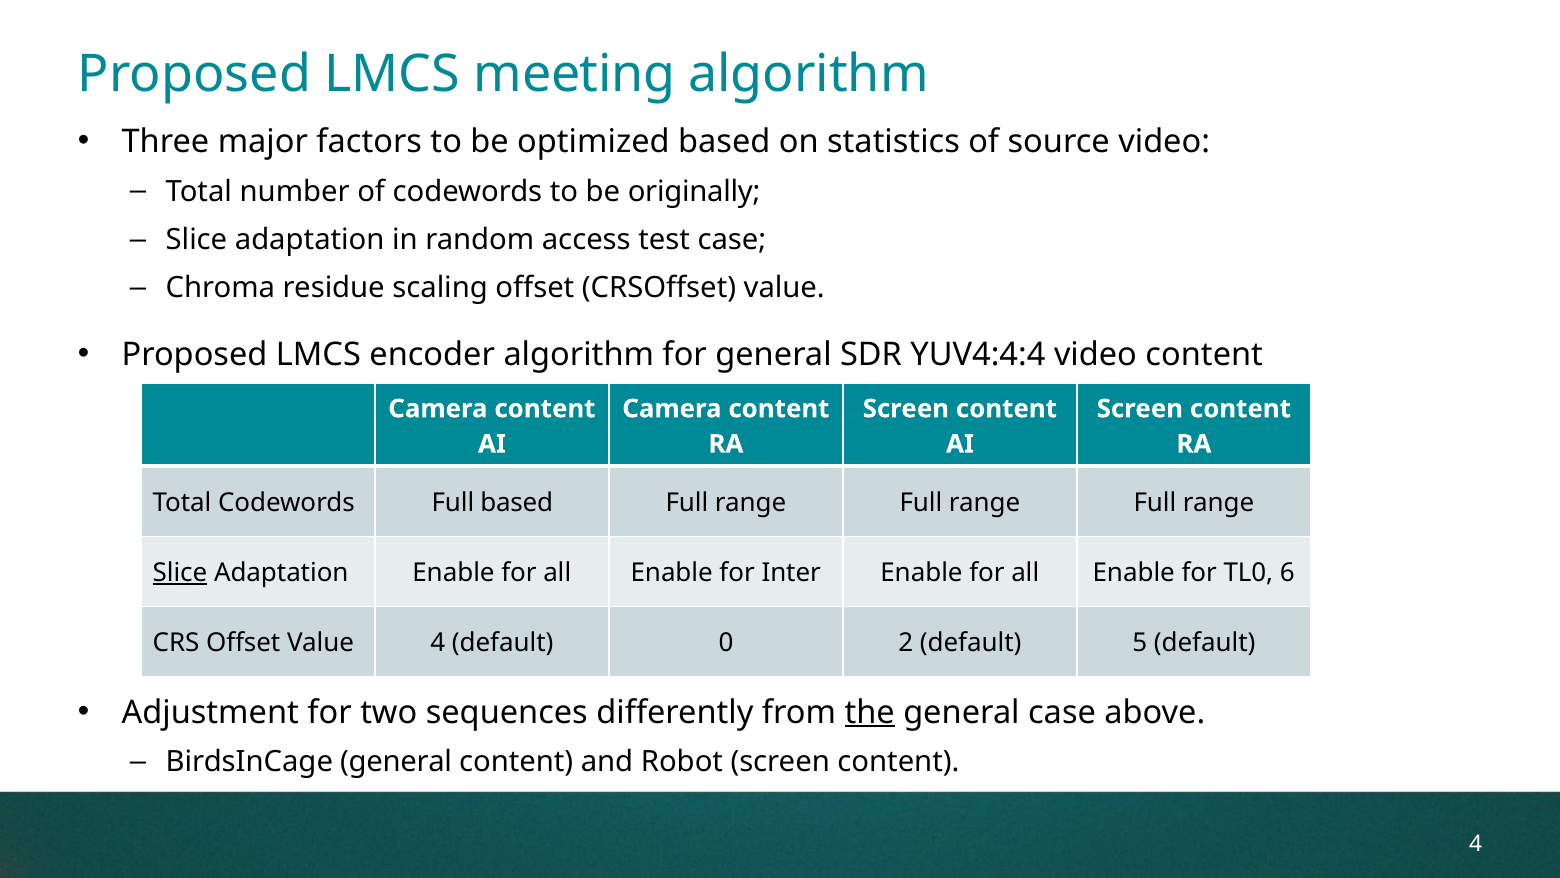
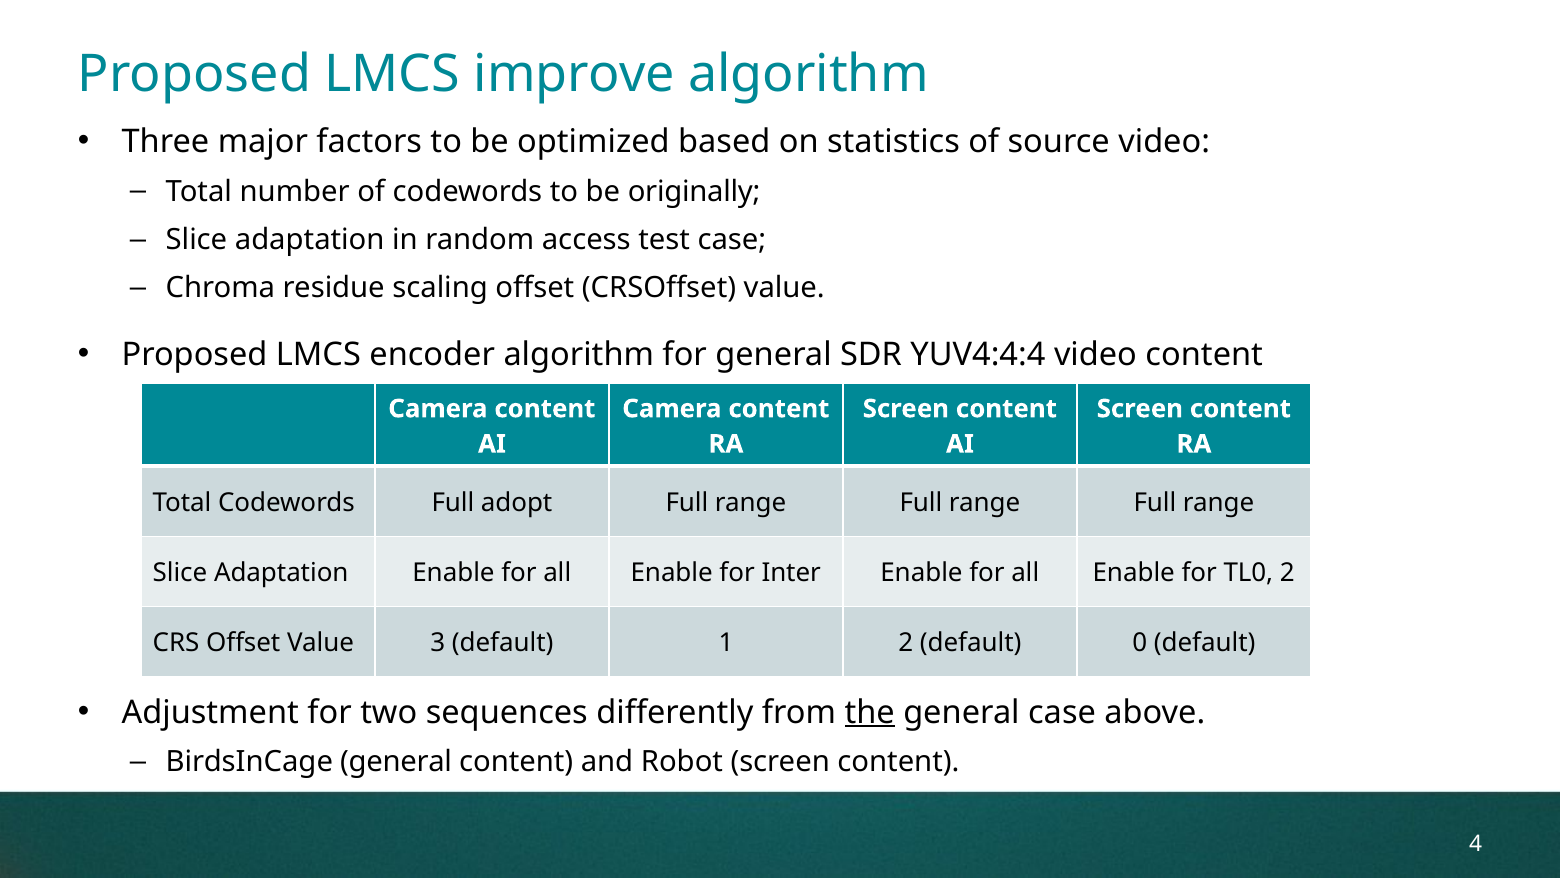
meeting: meeting -> improve
Full based: based -> adopt
Slice at (180, 573) underline: present -> none
TL0 6: 6 -> 2
Value 4: 4 -> 3
0: 0 -> 1
5: 5 -> 0
